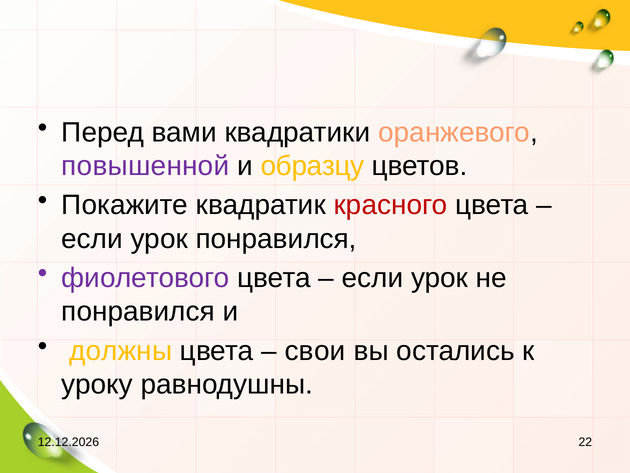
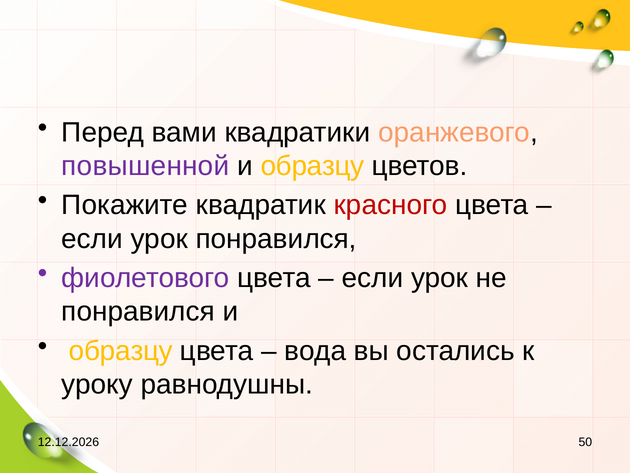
должны at (121, 351): должны -> образцу
свои: свои -> вода
22: 22 -> 50
